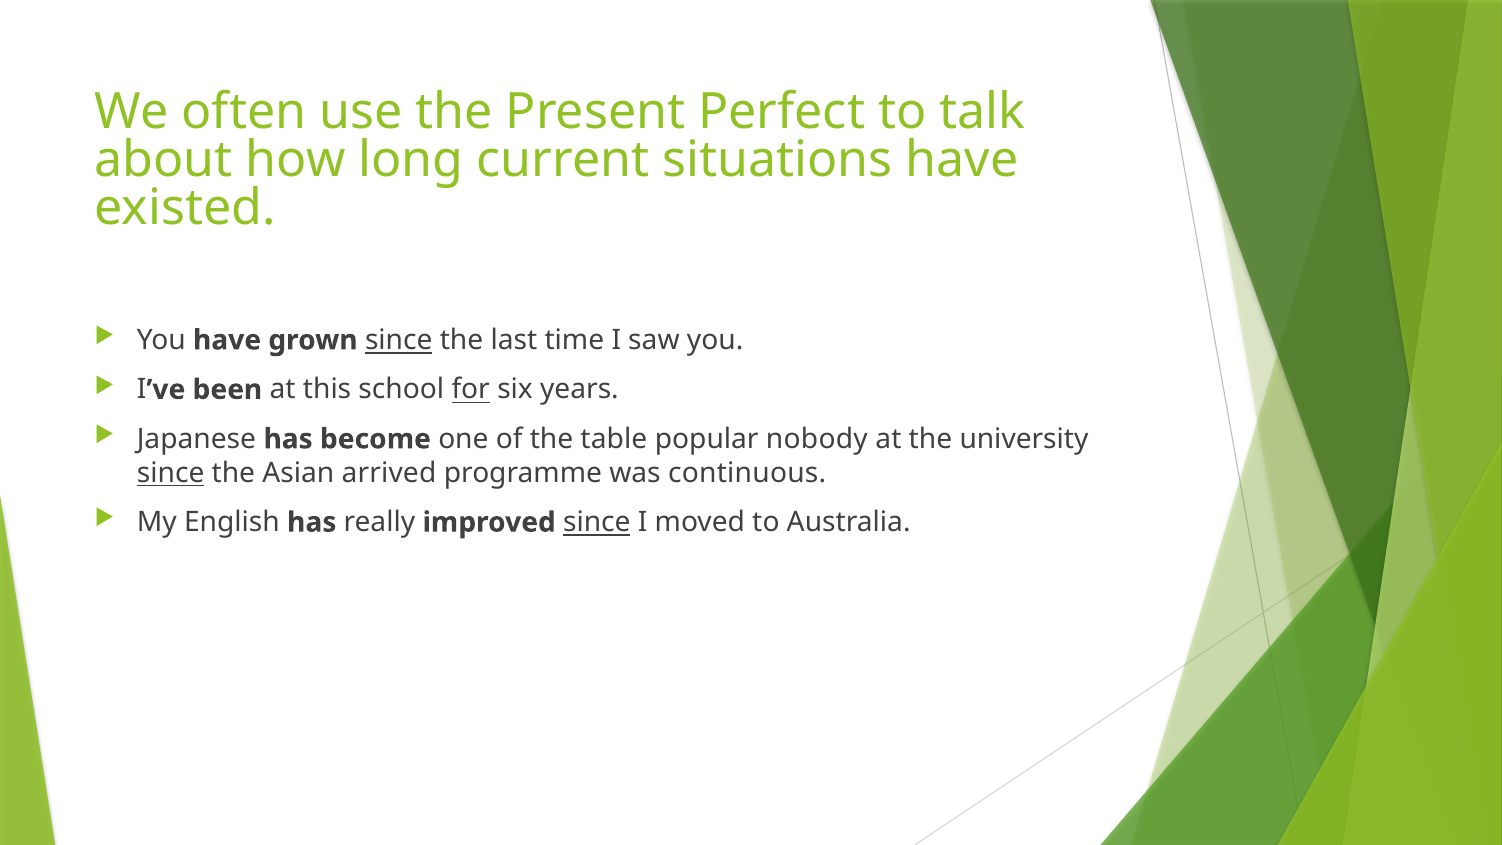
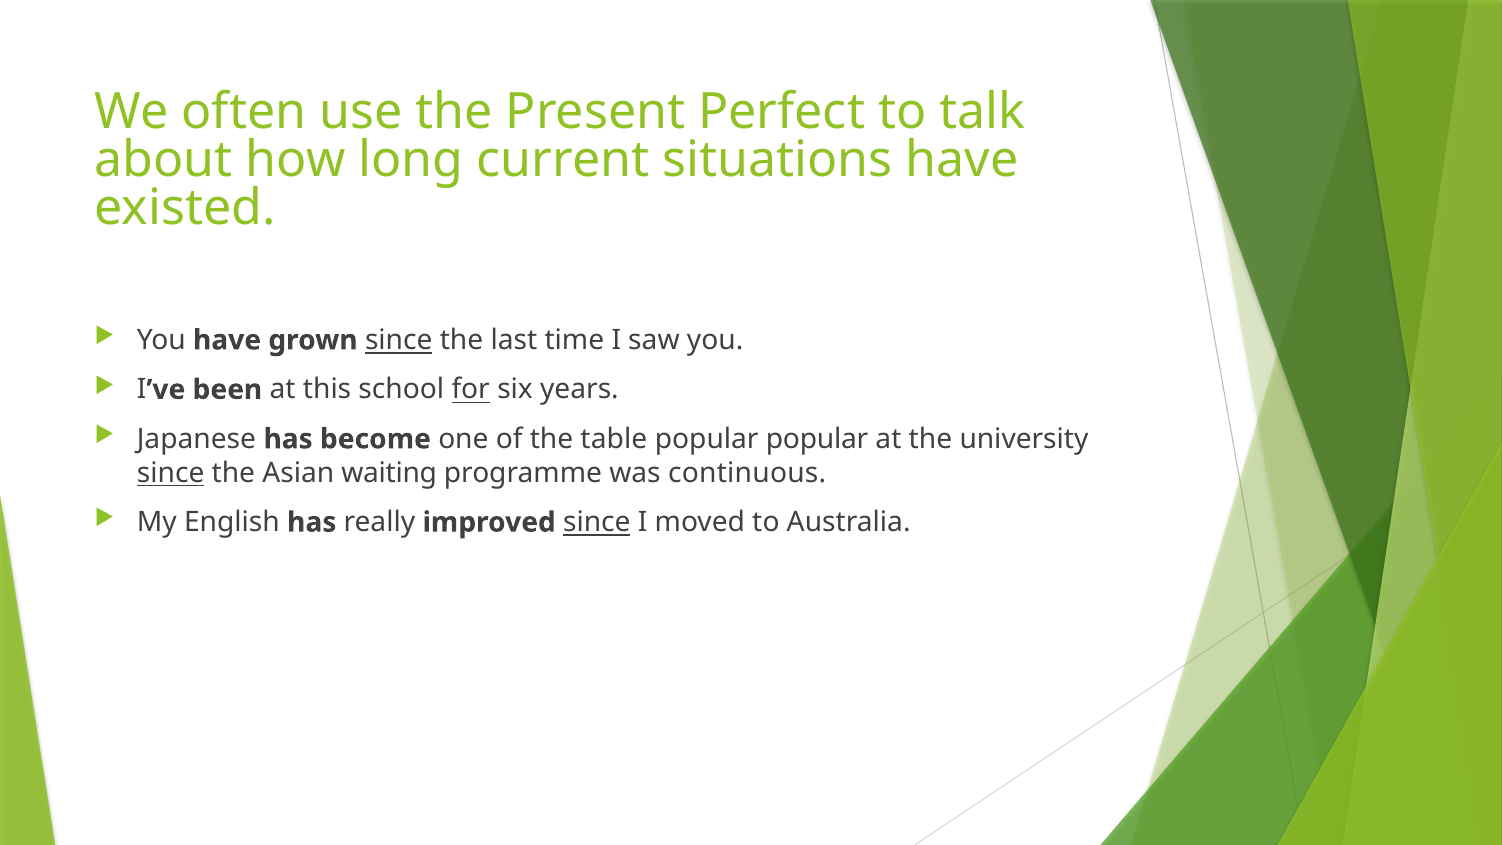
popular nobody: nobody -> popular
arrived: arrived -> waiting
